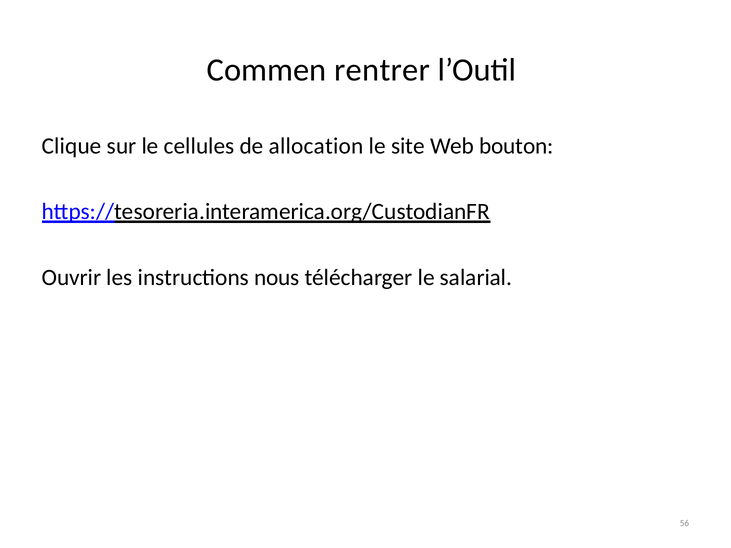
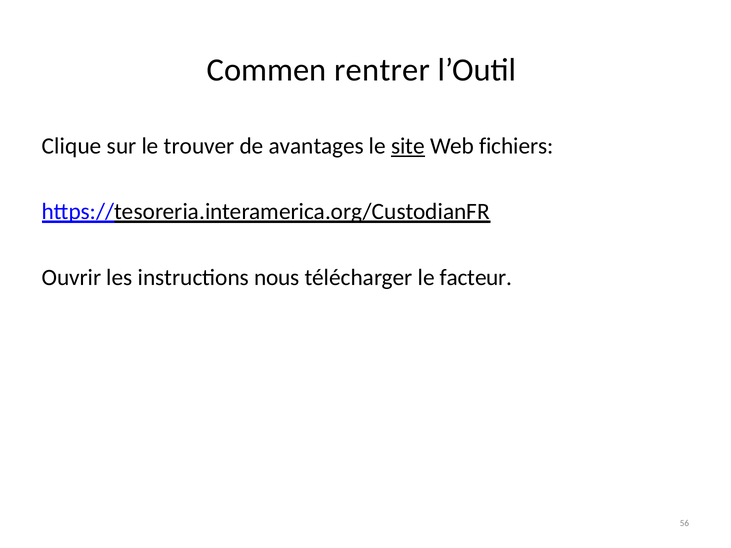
cellules: cellules -> trouver
allocation: allocation -> avantages
site underline: none -> present
bouton: bouton -> fichiers
salarial: salarial -> facteur
